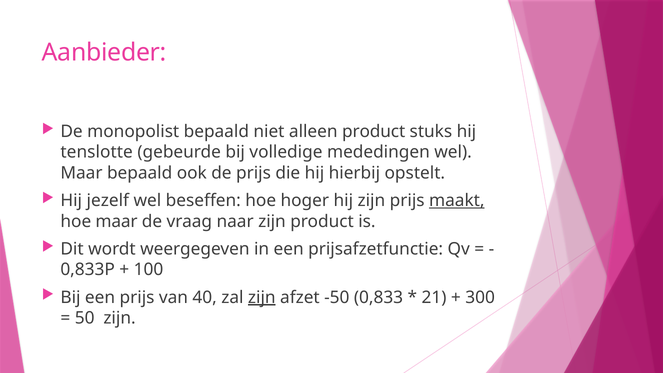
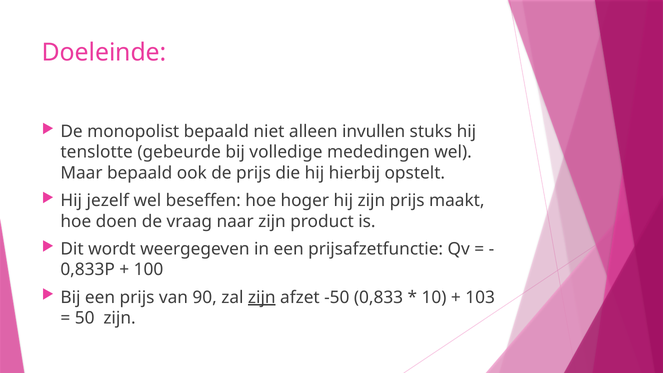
Aanbieder: Aanbieder -> Doeleinde
alleen product: product -> invullen
maakt underline: present -> none
hoe maar: maar -> doen
40: 40 -> 90
21: 21 -> 10
300: 300 -> 103
